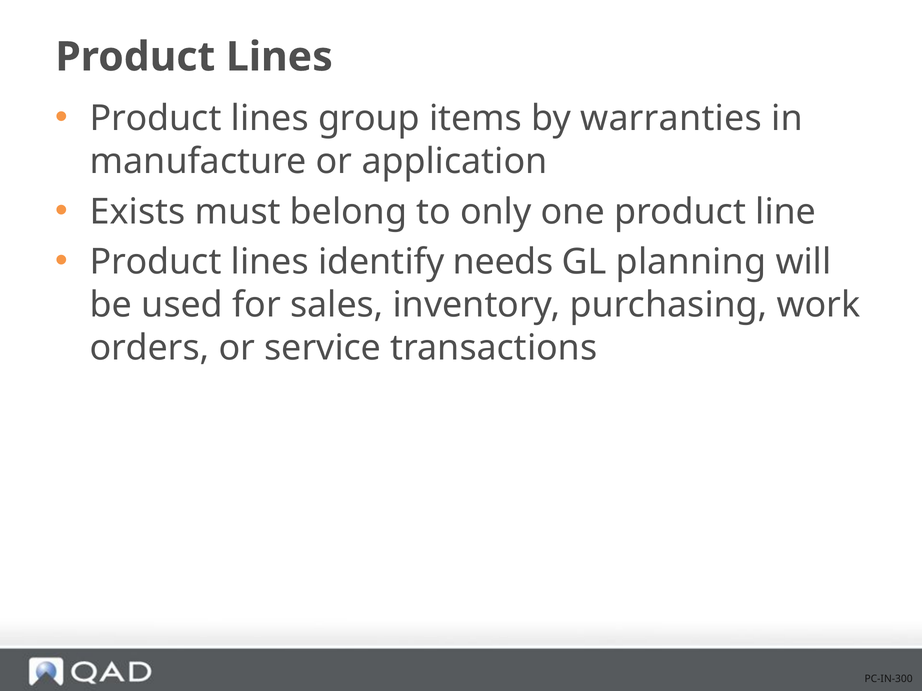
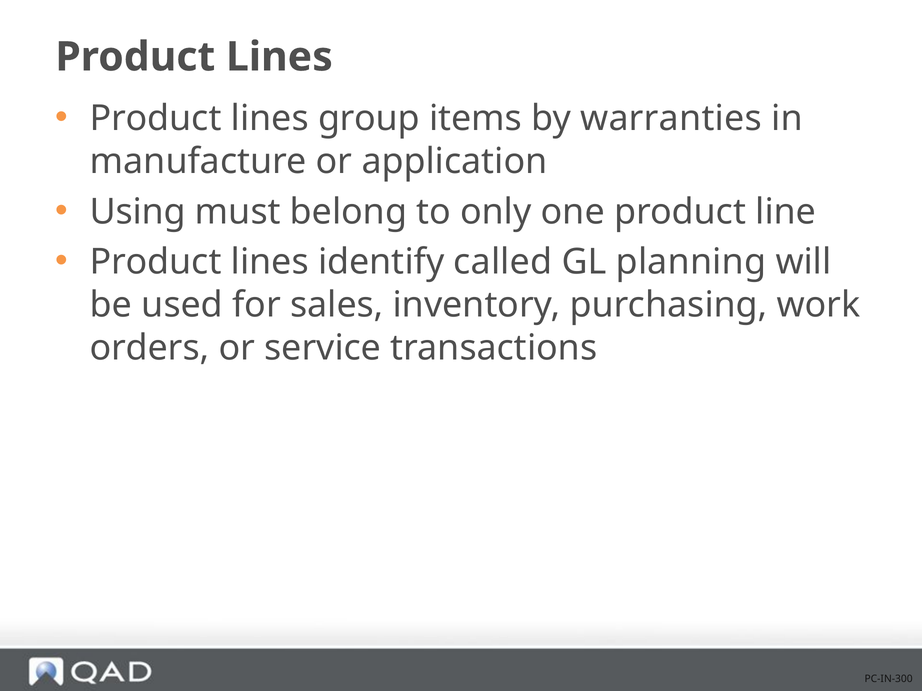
Exists: Exists -> Using
needs: needs -> called
